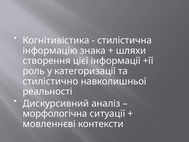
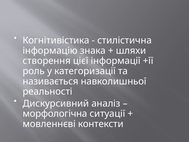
стилістично: стилістично -> називається
